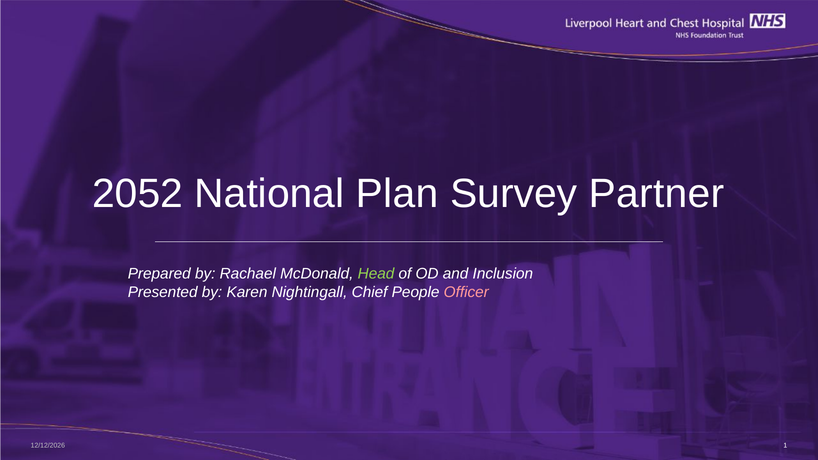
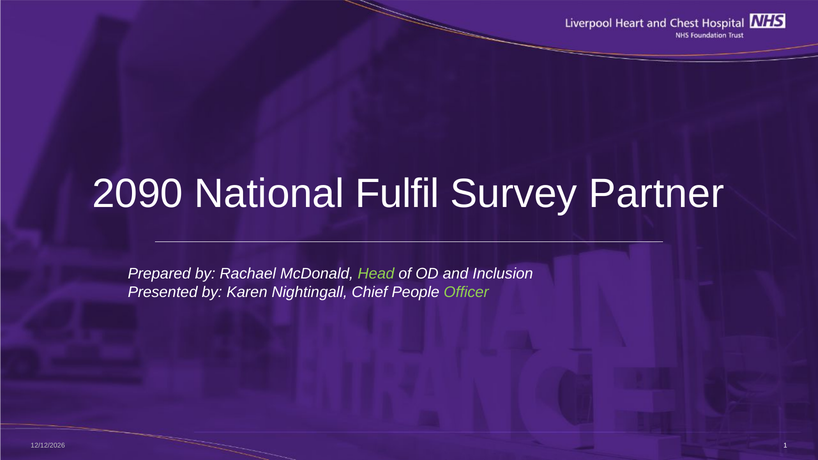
2052: 2052 -> 2090
Plan: Plan -> Fulfil
Officer colour: pink -> light green
